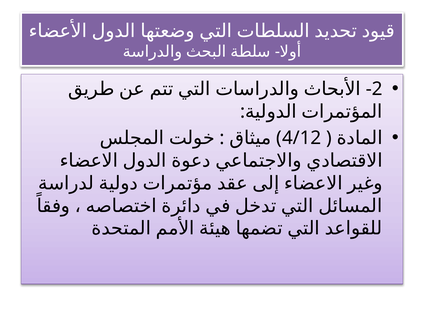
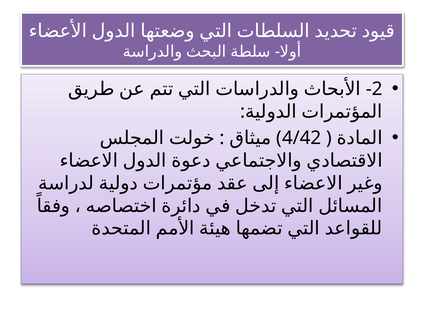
4/12: 4/12 -> 4/42
